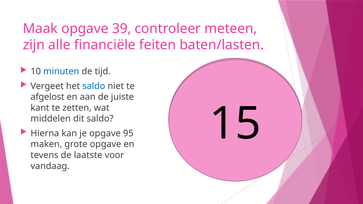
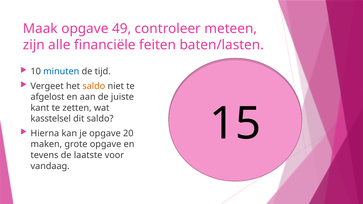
39: 39 -> 49
saldo at (94, 86) colour: blue -> orange
middelen: middelen -> kasstelsel
95: 95 -> 20
